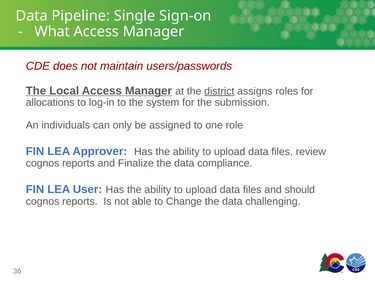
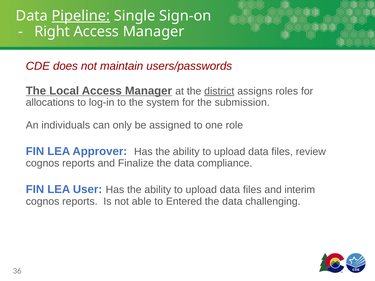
Pipeline underline: none -> present
What: What -> Right
should: should -> interim
Change: Change -> Entered
